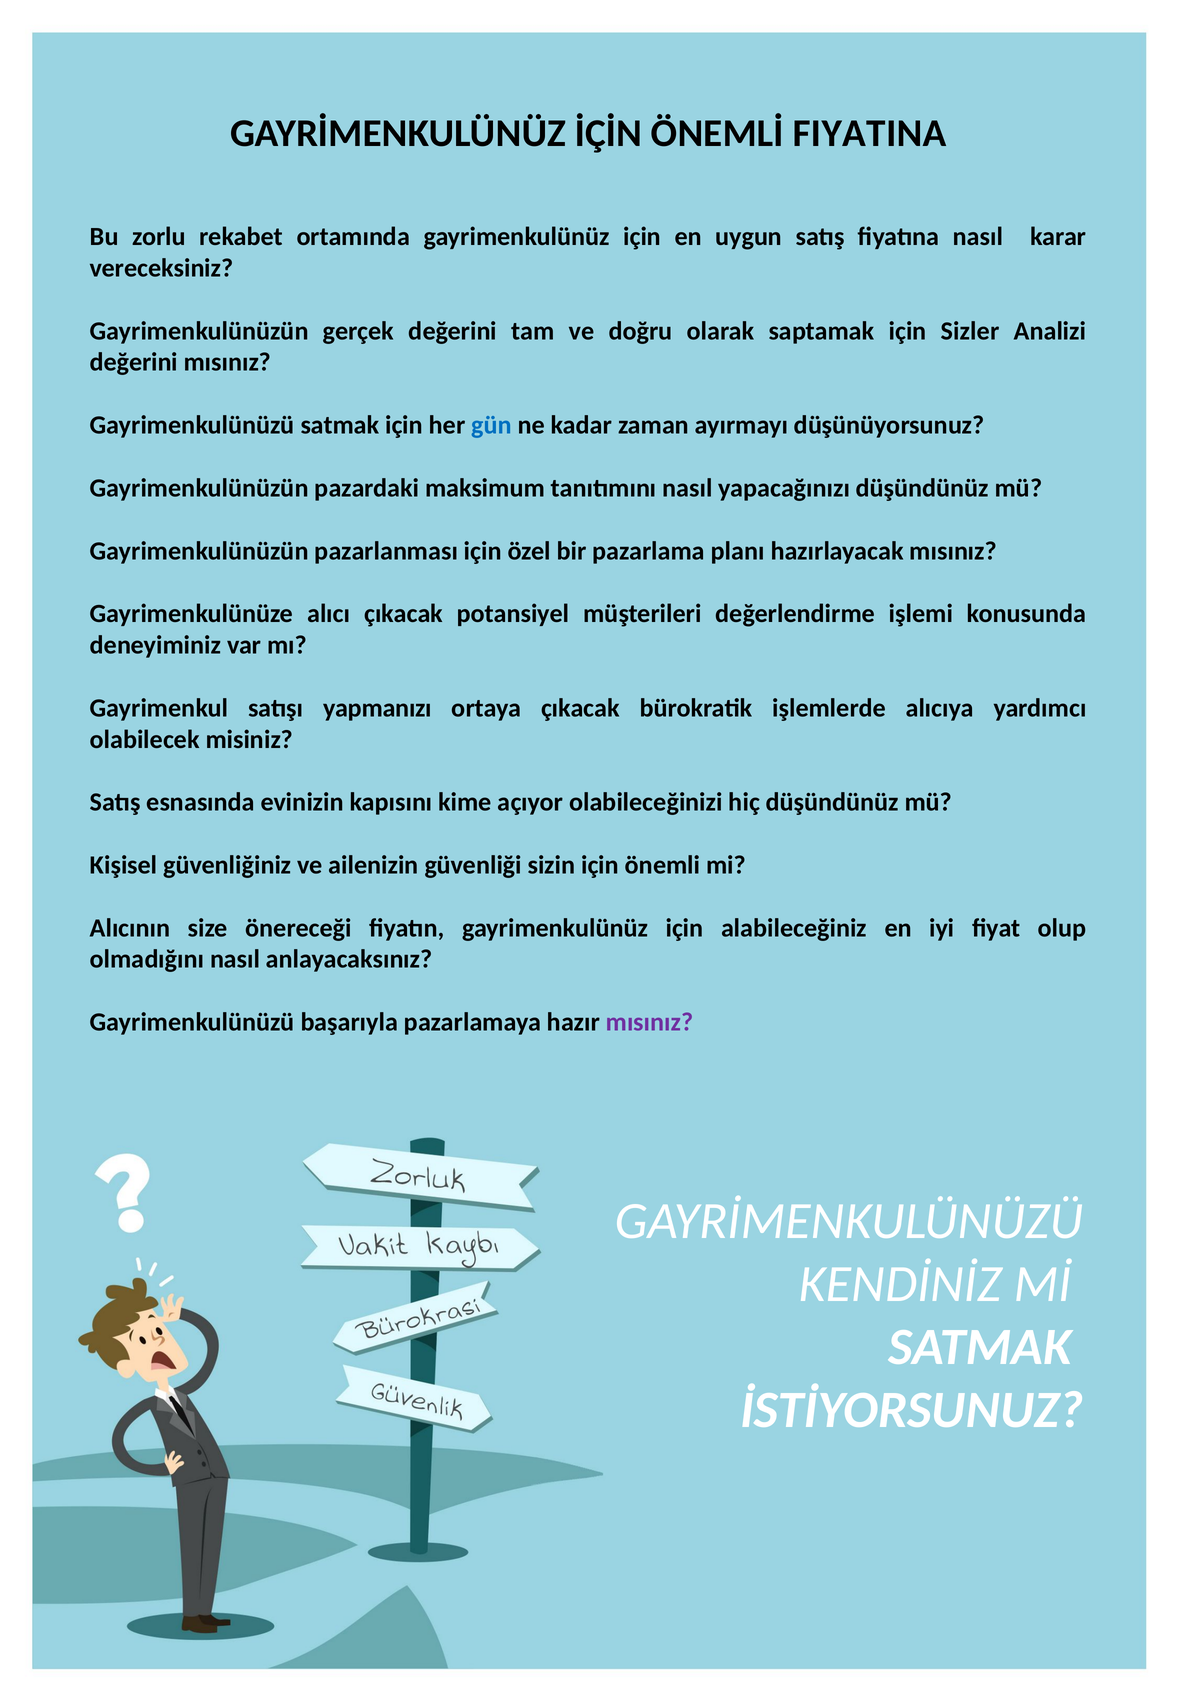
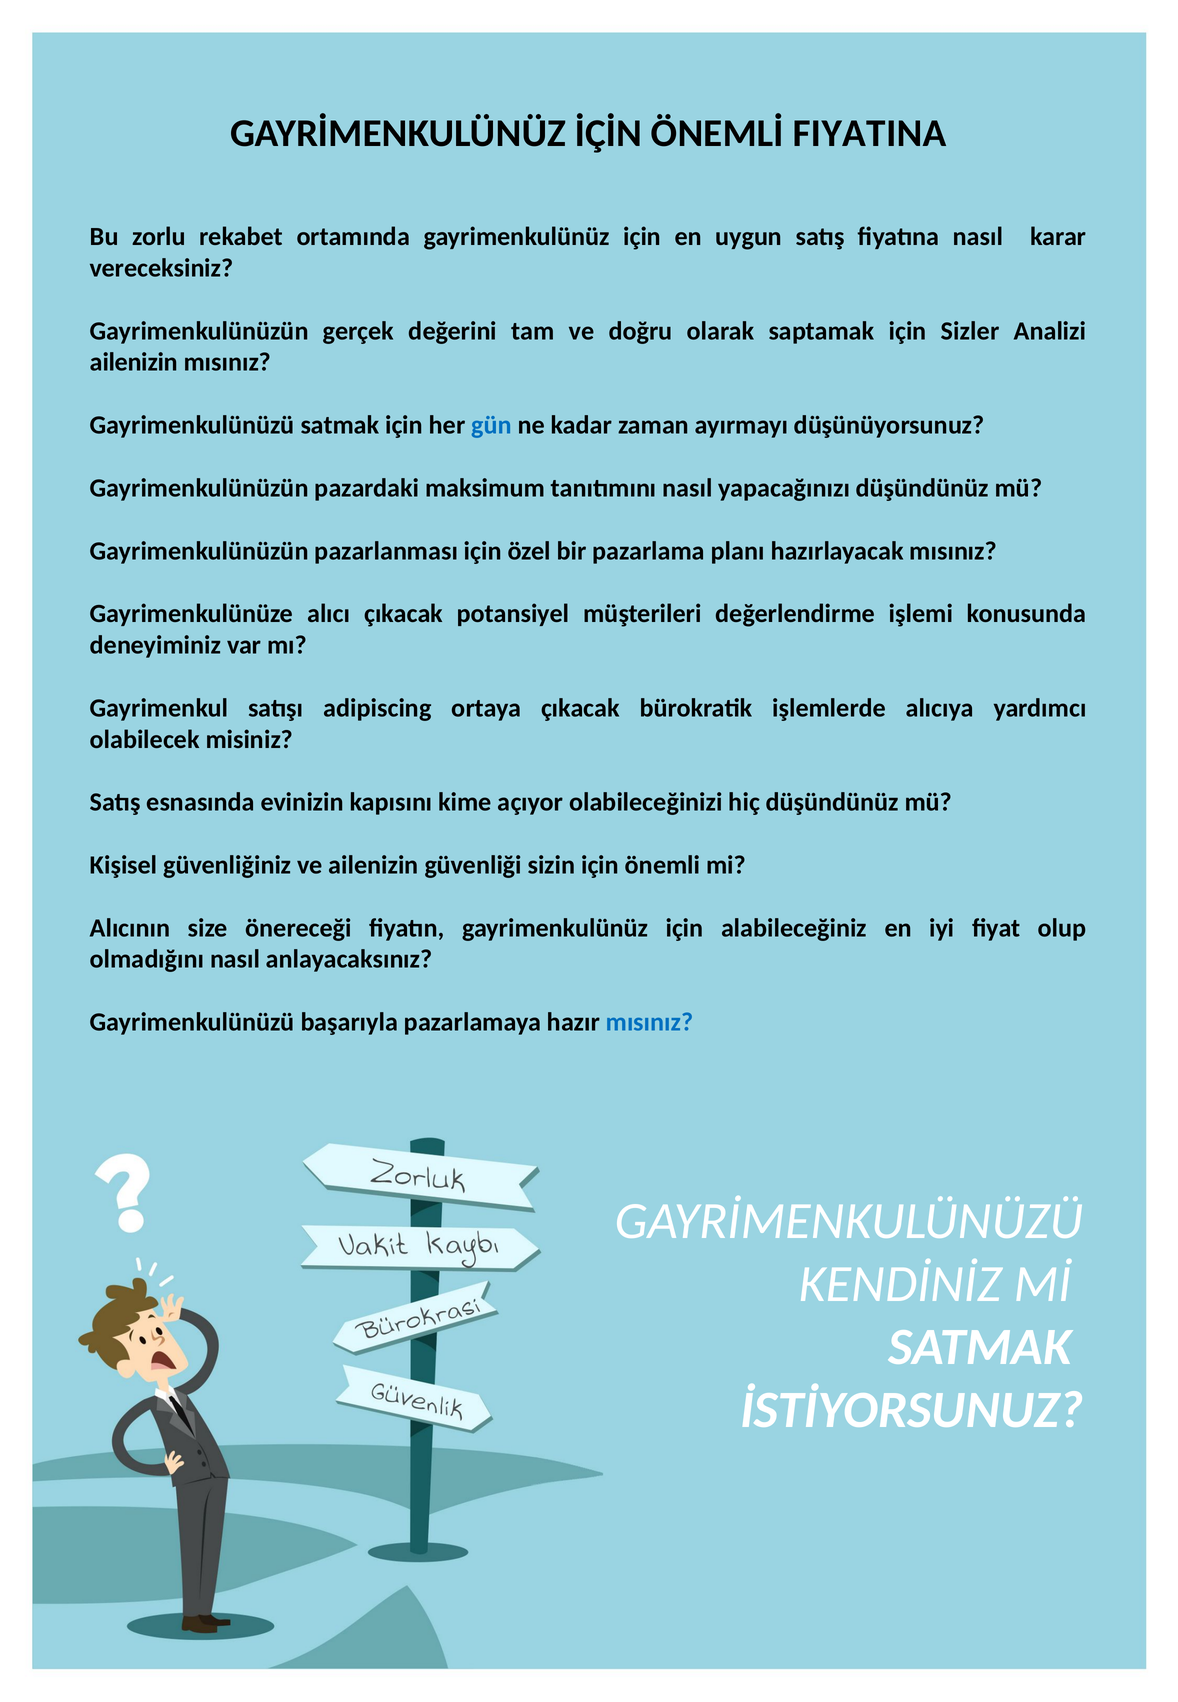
değerini at (134, 362): değerini -> ailenizin
yapmanızı: yapmanızı -> adipiscing
mısınız at (649, 1022) colour: purple -> blue
